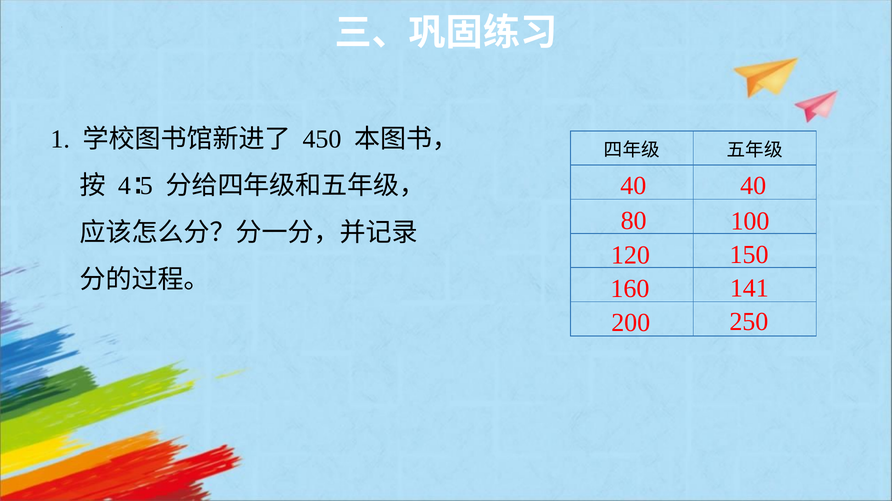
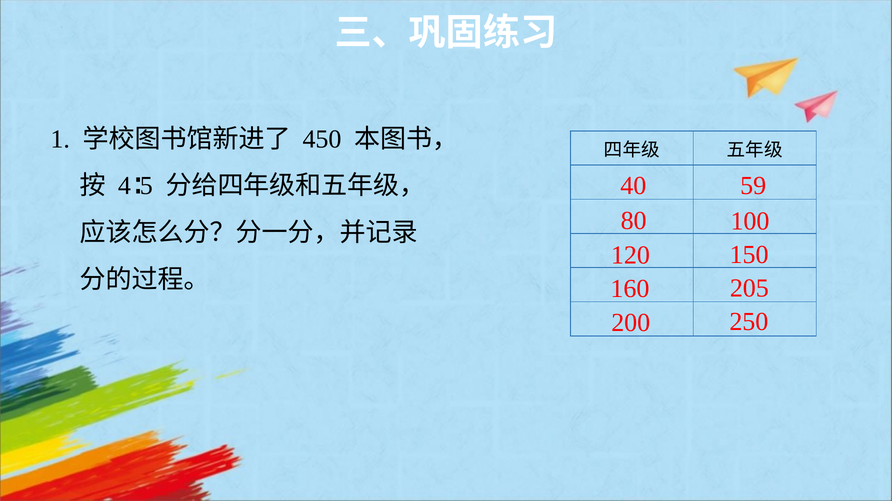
40 40: 40 -> 59
141: 141 -> 205
